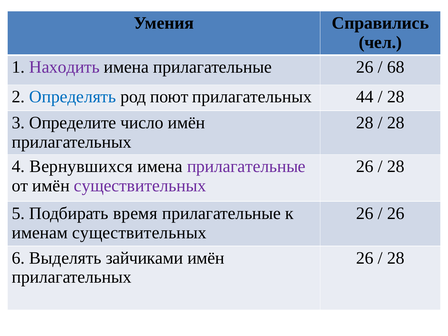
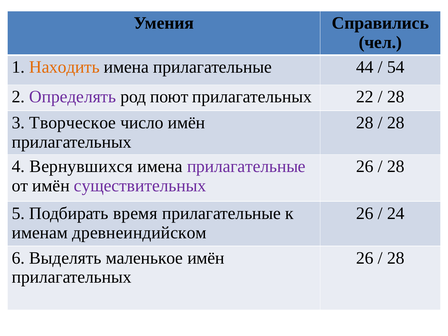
Находить colour: purple -> orange
прилагательные 26: 26 -> 44
68: 68 -> 54
Определять colour: blue -> purple
44: 44 -> 22
Определите: Определите -> Творческое
26 at (396, 213): 26 -> 24
именам существительных: существительных -> древнеиндийском
зайчиками: зайчиками -> маленькое
